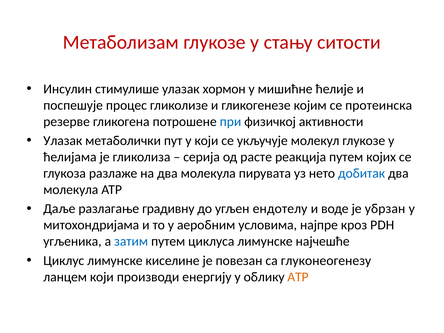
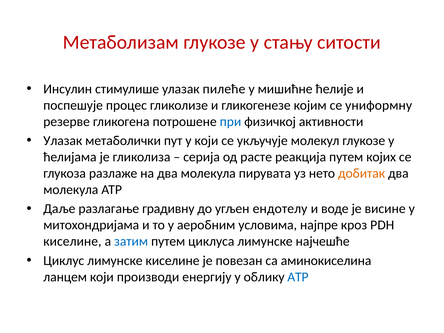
хормон: хормон -> пилеће
протеинска: протеинска -> униформну
добитак colour: blue -> orange
убрзан: убрзан -> висине
угљеника at (72, 241): угљеника -> киселине
глуконеогенезу: глуконеогенезу -> аминокиселина
АТР at (298, 277) colour: orange -> blue
